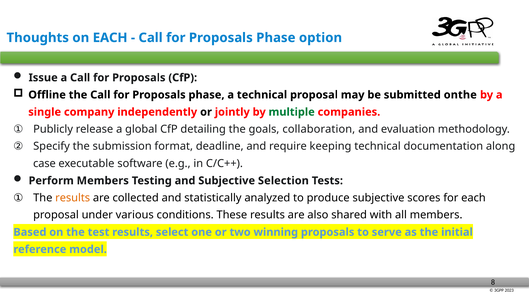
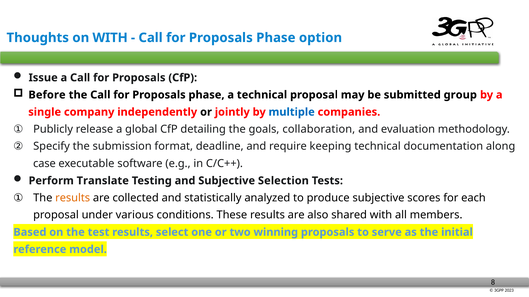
on EACH: EACH -> WITH
Offline: Offline -> Before
onthe: onthe -> group
multiple colour: green -> blue
Perform Members: Members -> Translate
